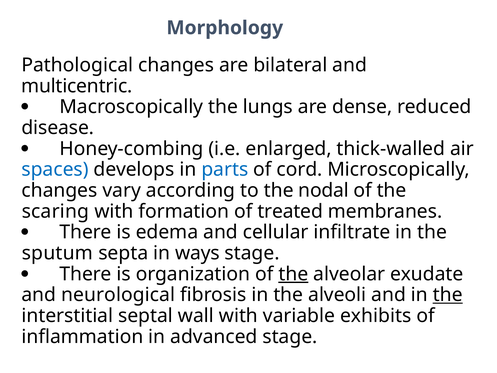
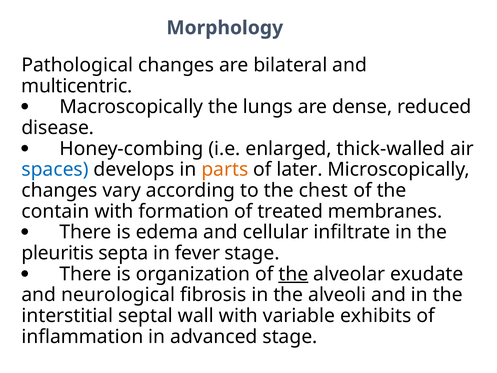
parts colour: blue -> orange
cord: cord -> later
nodal: nodal -> chest
scaring: scaring -> contain
sputum: sputum -> pleuritis
ways: ways -> fever
the at (448, 295) underline: present -> none
